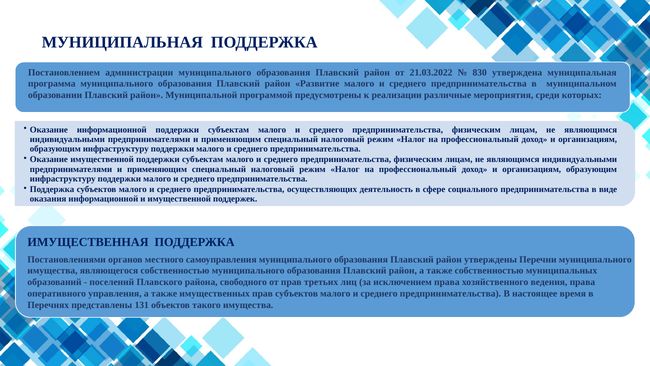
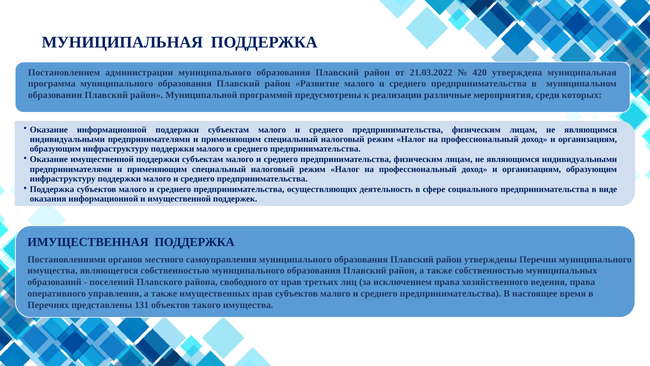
830: 830 -> 420
